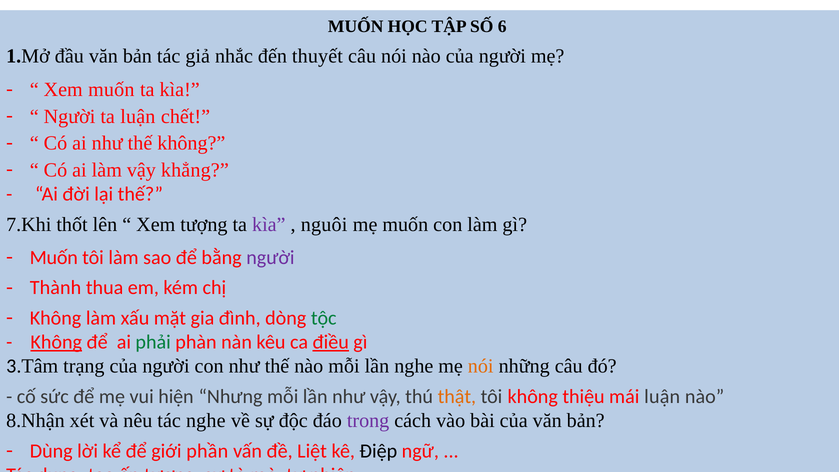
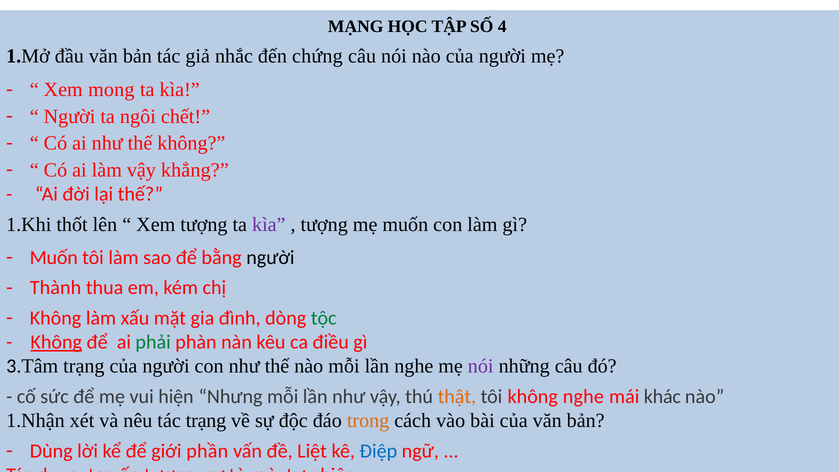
MUỐN at (356, 26): MUỐN -> MẠNG
6: 6 -> 4
thuyết: thuyết -> chứng
Xem muốn: muốn -> mong
ta luận: luận -> ngôi
7.Khi: 7.Khi -> 1.Khi
nguôi at (324, 224): nguôi -> tượng
người at (270, 257) colour: purple -> black
điều underline: present -> none
nói at (481, 366) colour: orange -> purple
không thiệu: thiệu -> nghe
mái luận: luận -> khác
8.Nhận: 8.Nhận -> 1.Nhận
tác nghe: nghe -> trạng
trong colour: purple -> orange
Điệp colour: black -> blue
